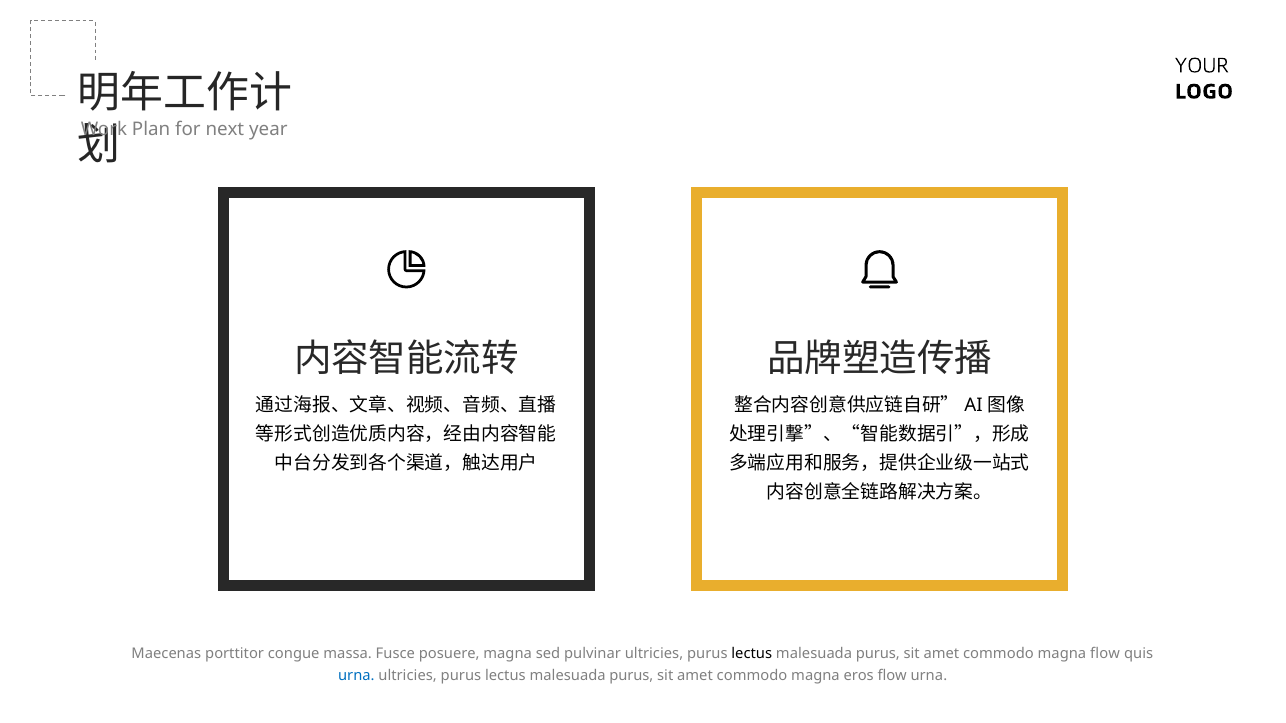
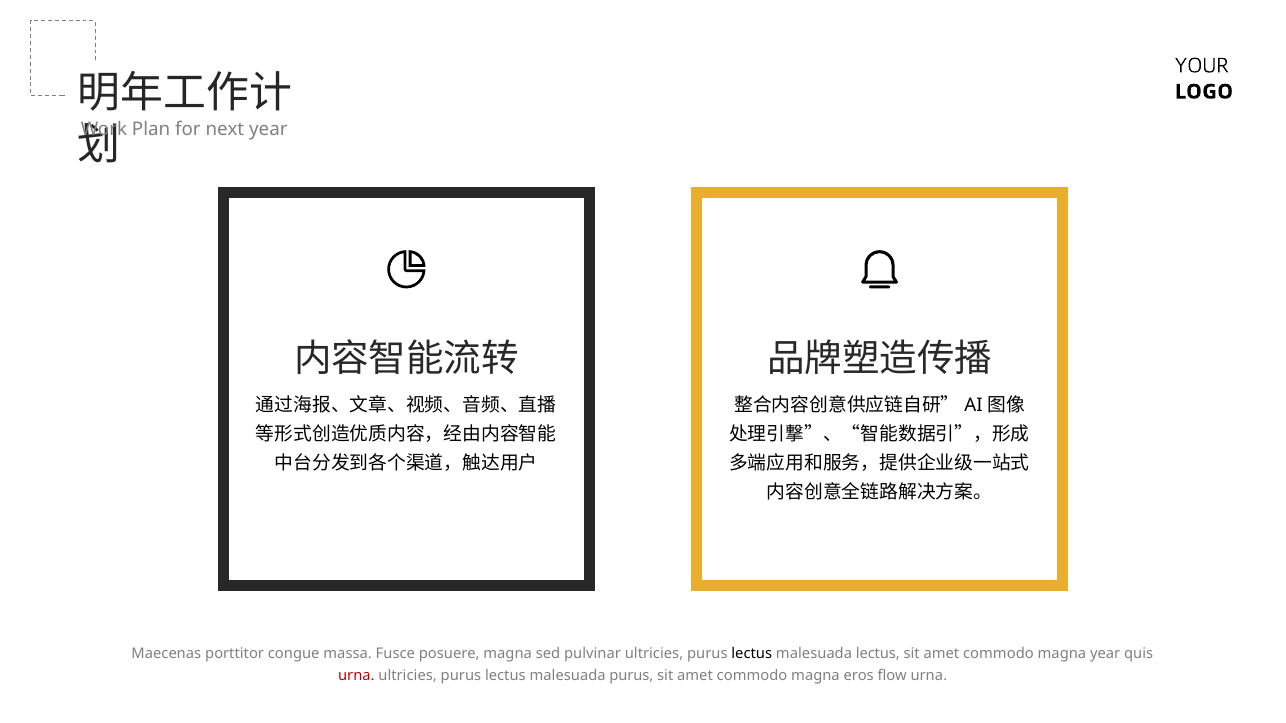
purus at (878, 653): purus -> lectus
magna flow: flow -> year
urna at (356, 676) colour: blue -> red
